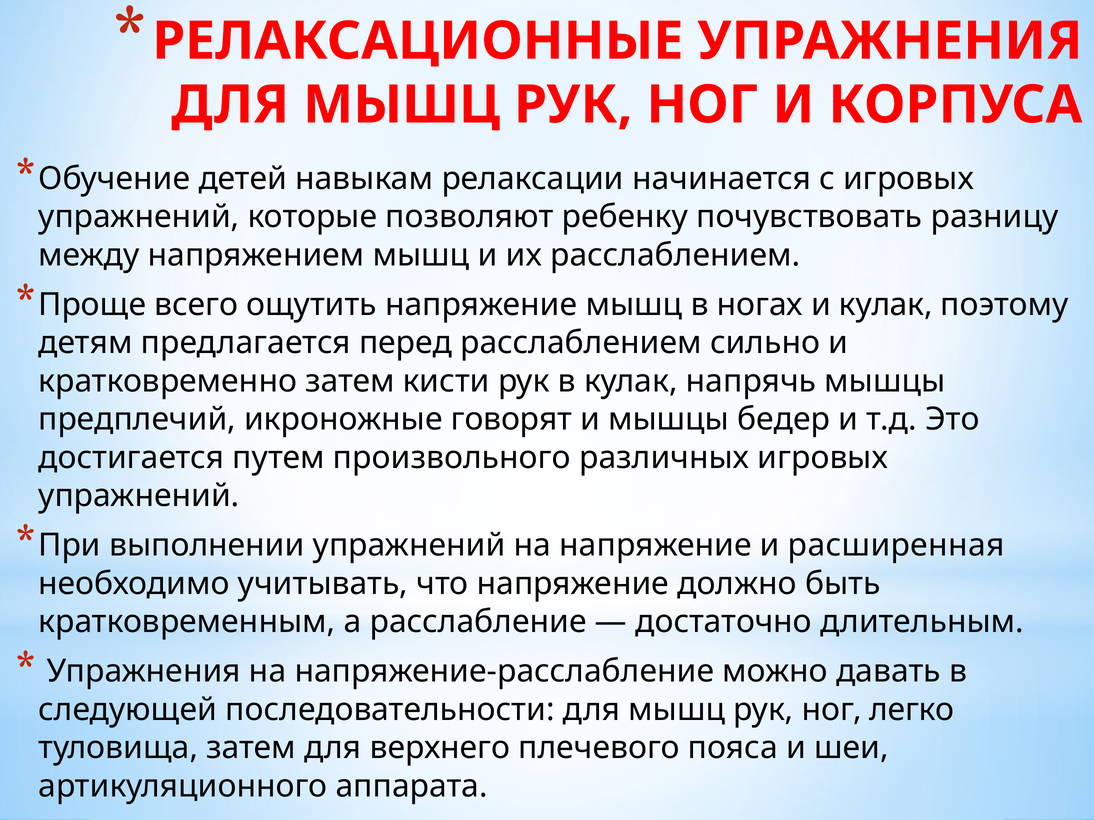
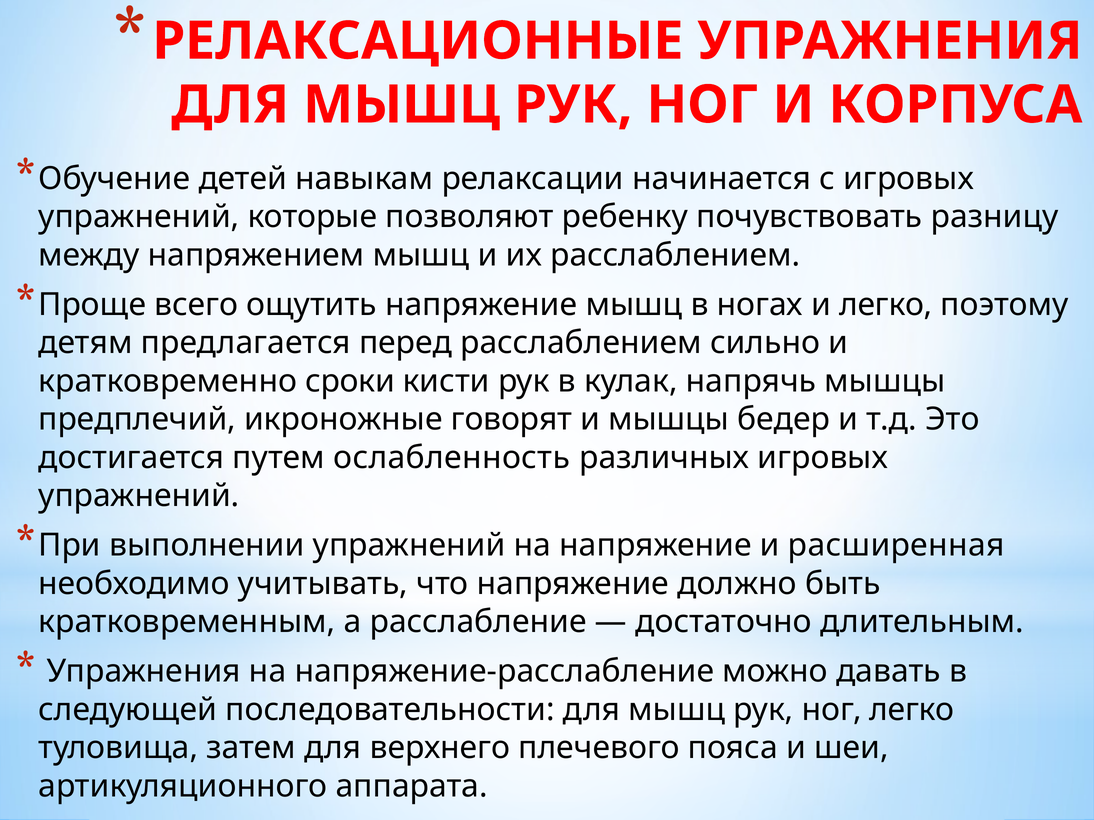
и кулак: кулак -> легко
кратковременно затем: затем -> сроки
произвольного: произвольного -> ослабленность
